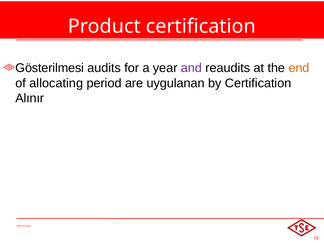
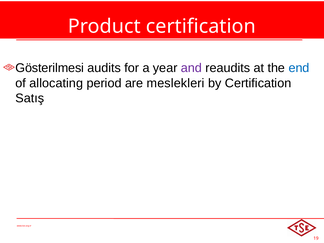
end colour: orange -> blue
uygulanan: uygulanan -> meslekleri
Alınır: Alınır -> Satış
